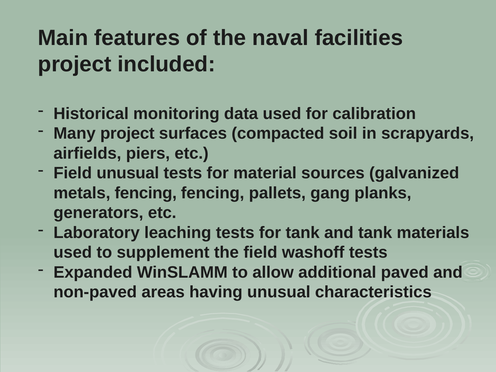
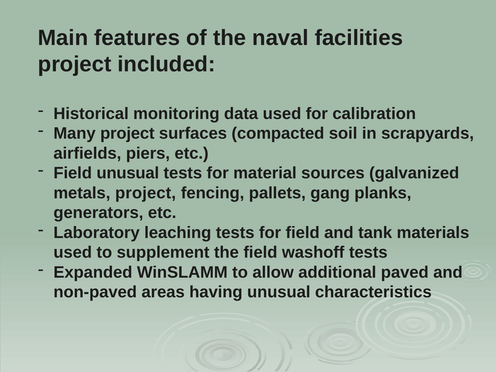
metals fencing: fencing -> project
for tank: tank -> field
